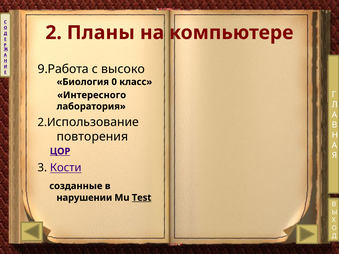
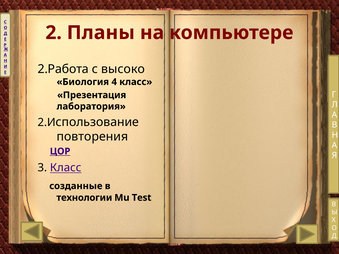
9.Работа: 9.Работа -> 2.Работа
0: 0 -> 4
Интересного: Интересного -> Презентация
3 Кости: Кости -> Класс
нарушении: нарушении -> технологии
Test underline: present -> none
